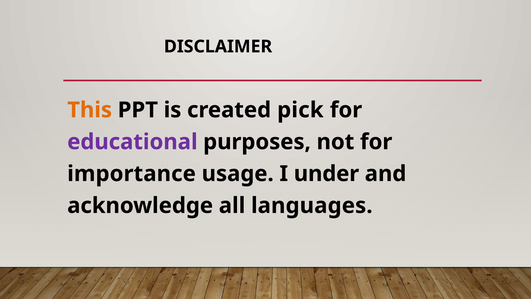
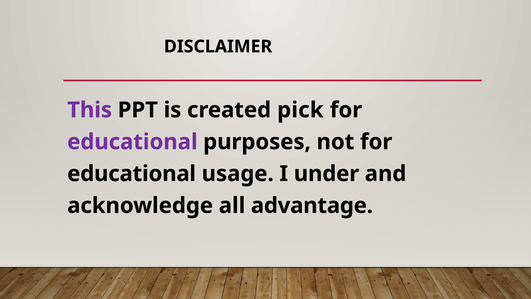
This colour: orange -> purple
importance at (132, 174): importance -> educational
languages: languages -> advantage
